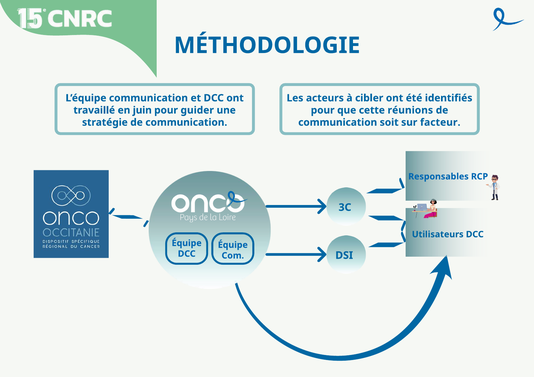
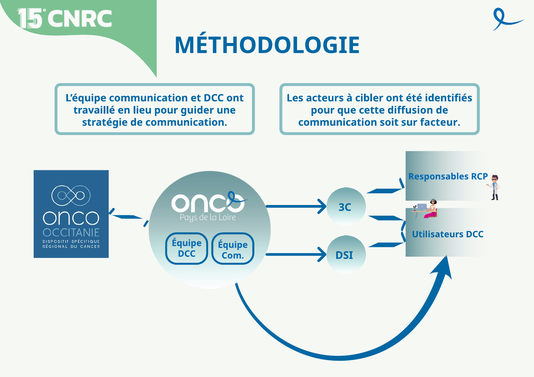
juin: juin -> lieu
réunions: réunions -> diffusion
